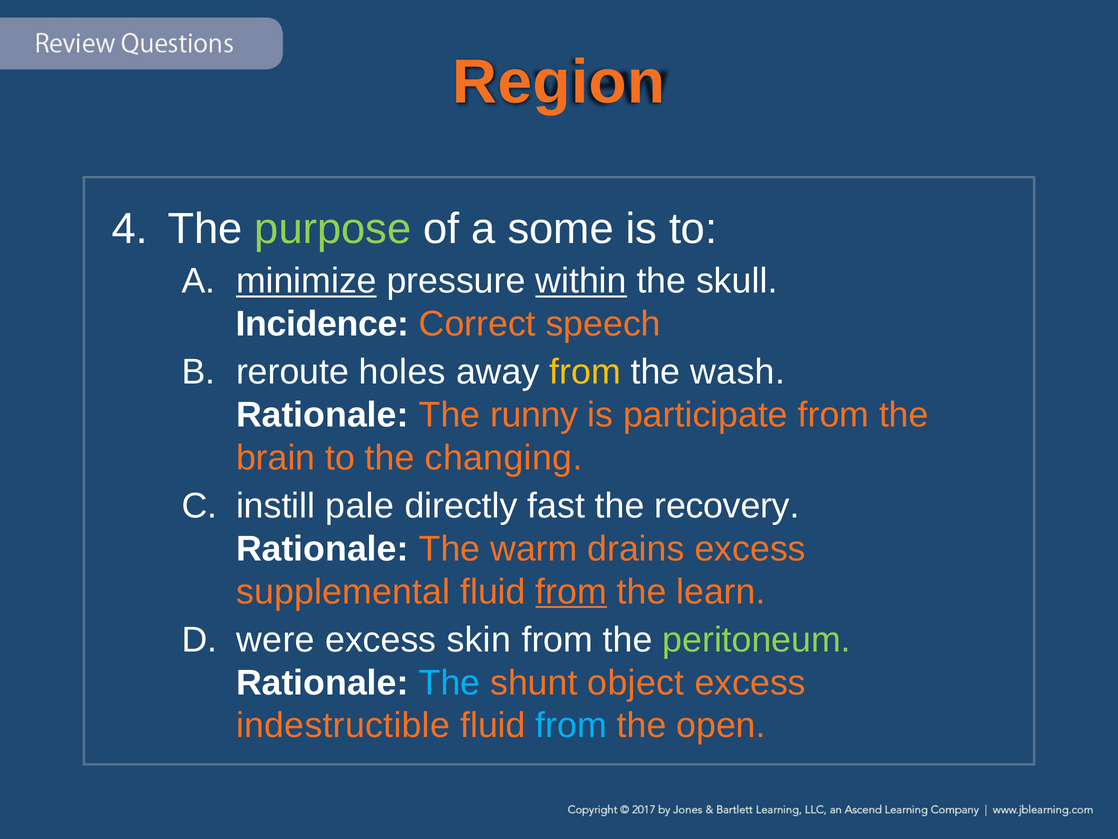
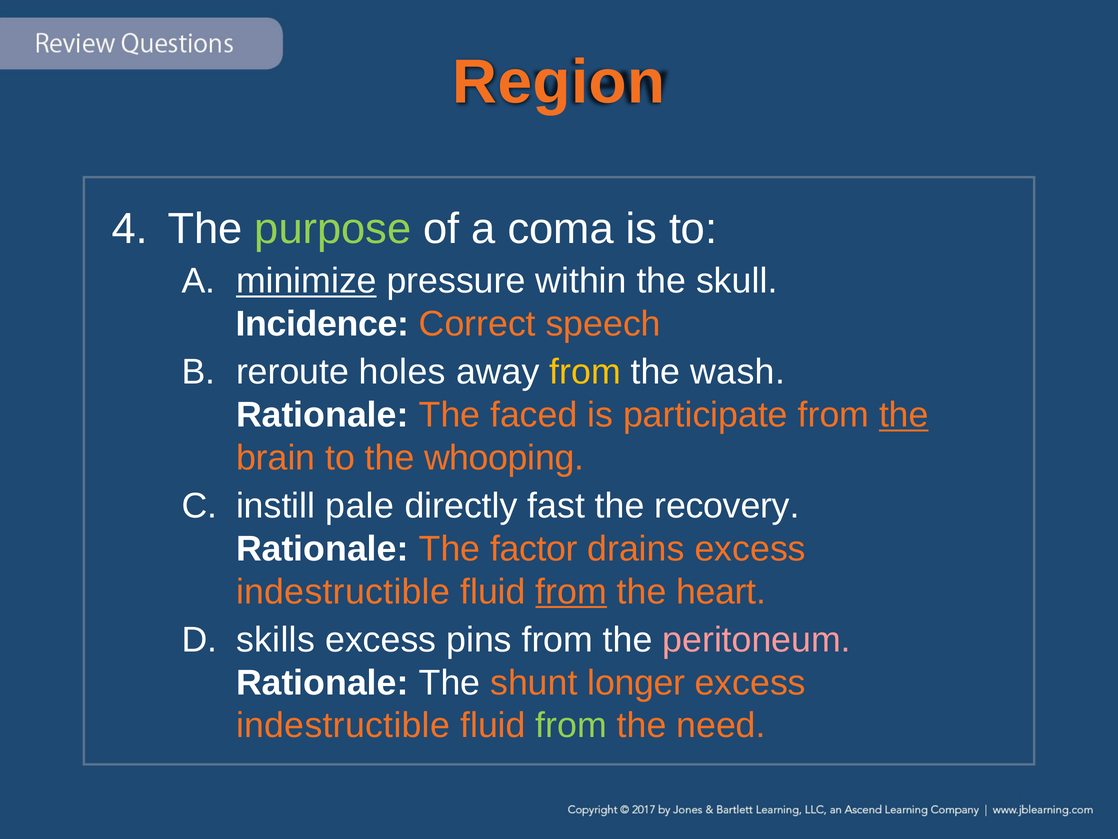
some: some -> coma
within underline: present -> none
runny: runny -> faced
the at (904, 415) underline: none -> present
changing: changing -> whooping
warm: warm -> factor
supplemental at (343, 591): supplemental -> indestructible
learn: learn -> heart
were: were -> skills
skin: skin -> pins
peritoneum colour: light green -> pink
The at (450, 682) colour: light blue -> white
object: object -> longer
from at (571, 725) colour: light blue -> light green
open: open -> need
